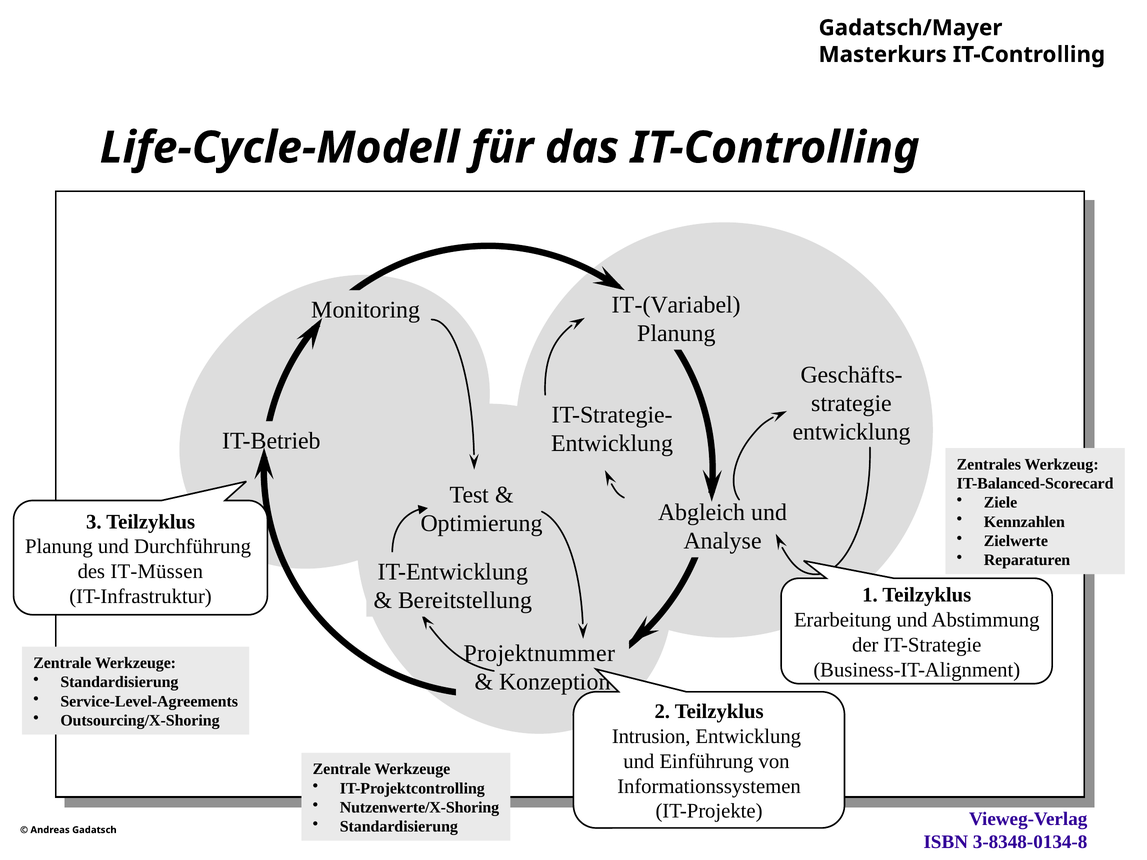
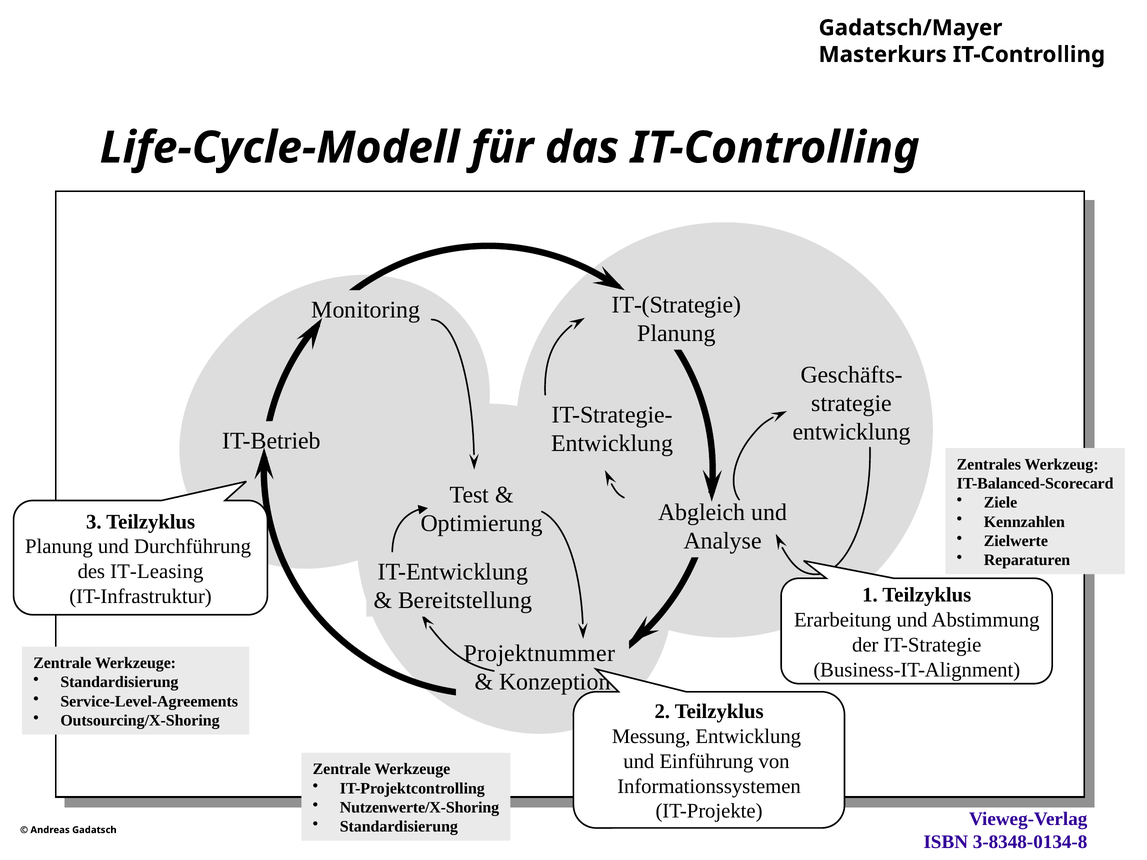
IT-(Variabel: IT-(Variabel -> IT-(Strategie
IT-Müssen: IT-Müssen -> IT-Leasing
Intrusion: Intrusion -> Messung
